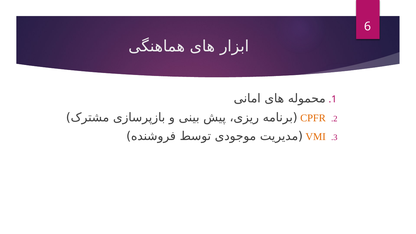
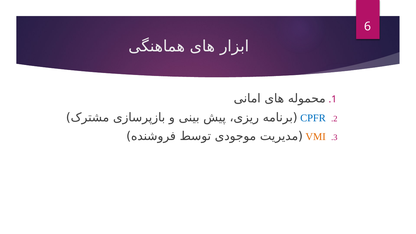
CPFR colour: orange -> blue
